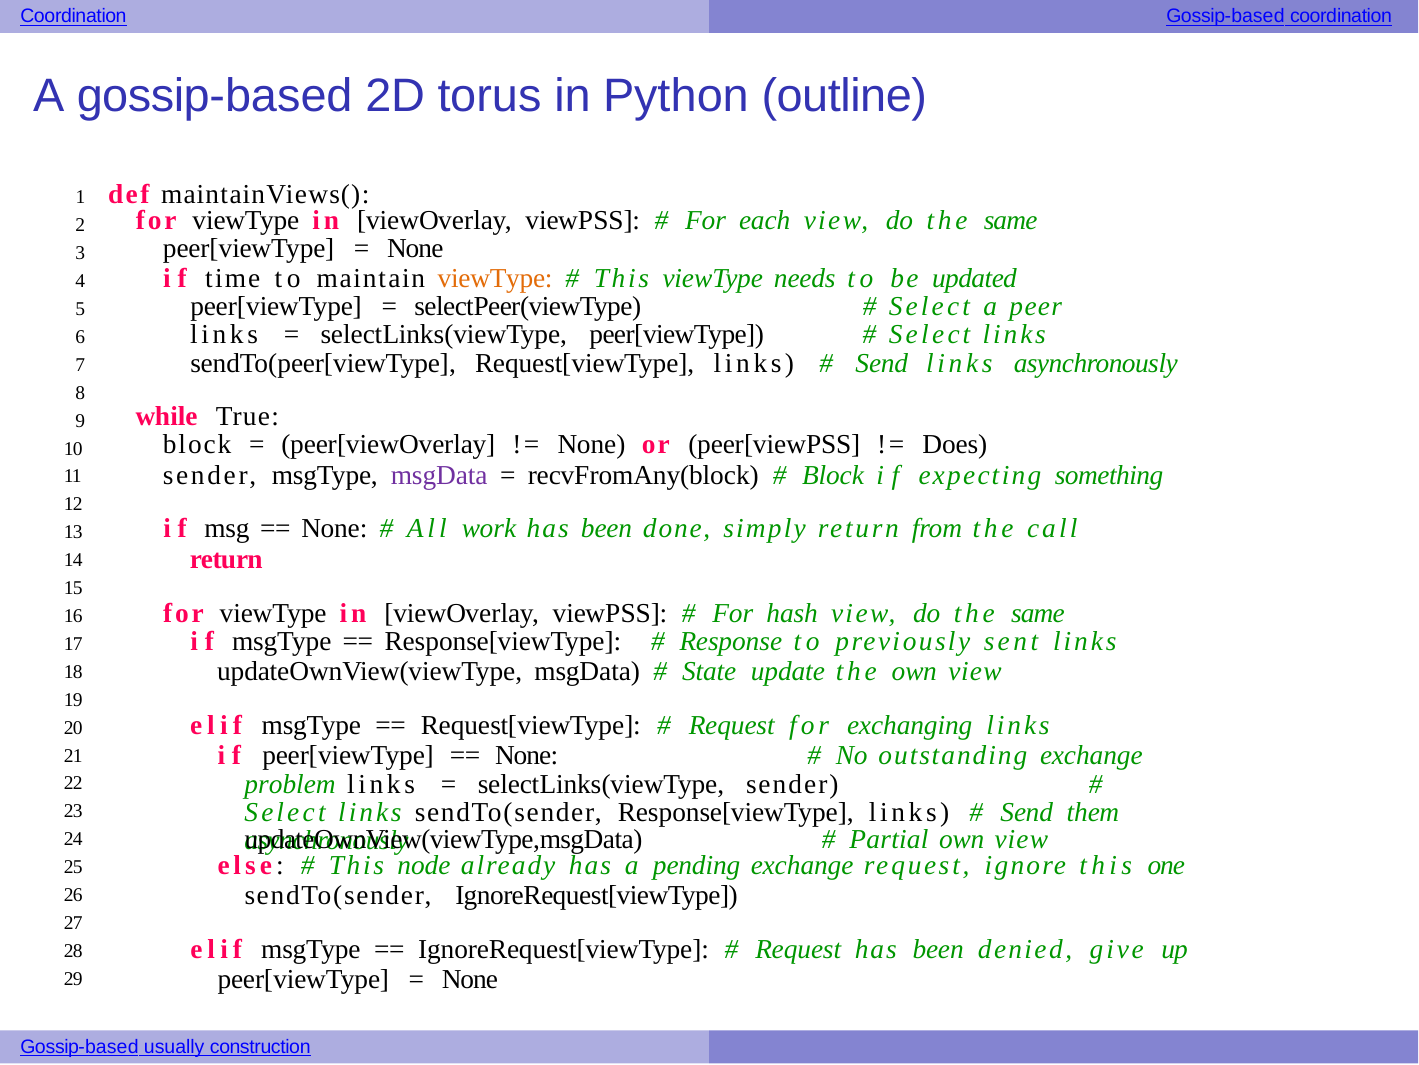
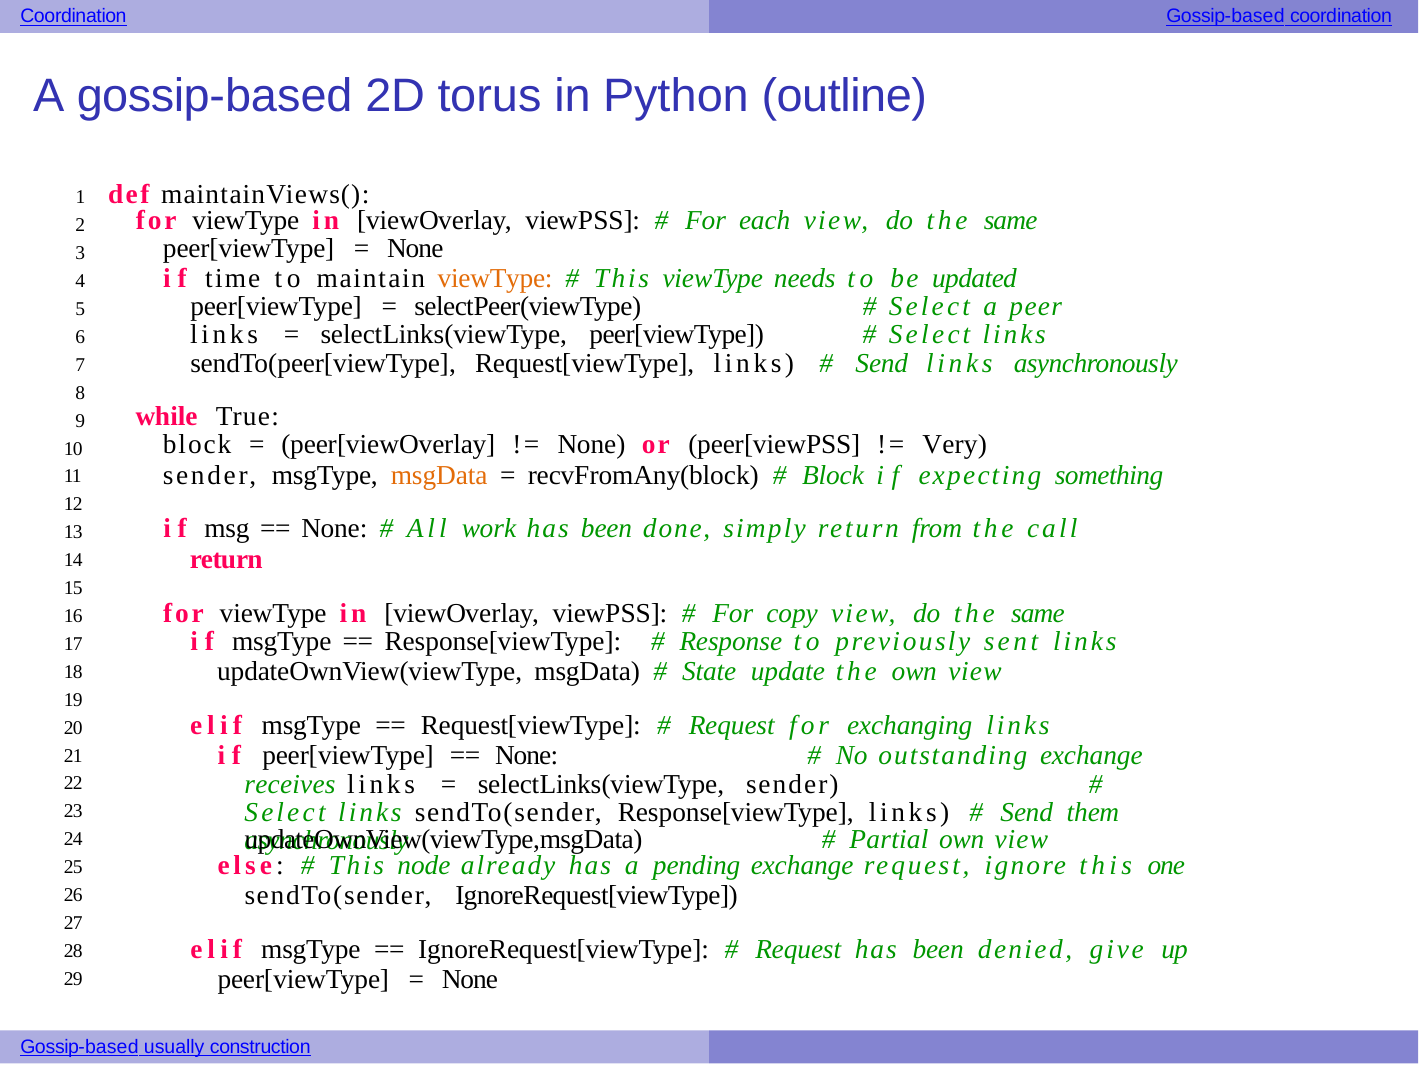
Does: Does -> Very
msgData at (439, 475) colour: purple -> orange
hash: hash -> copy
problem: problem -> receives
